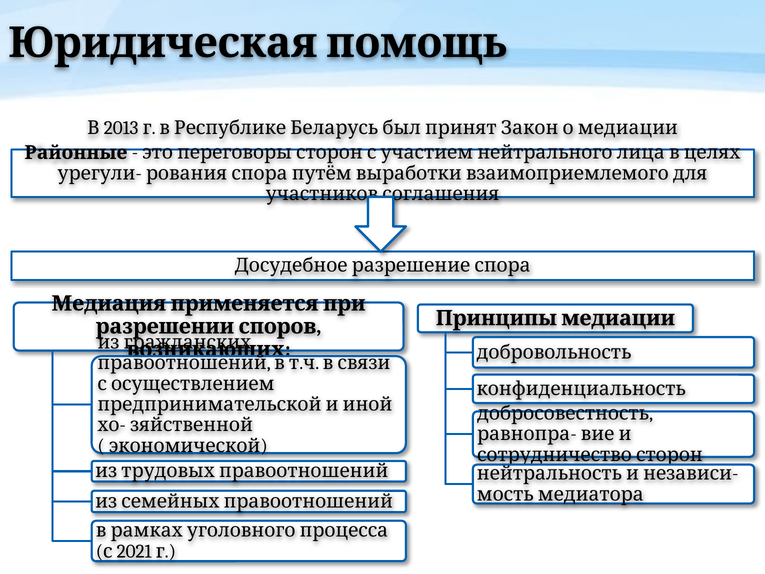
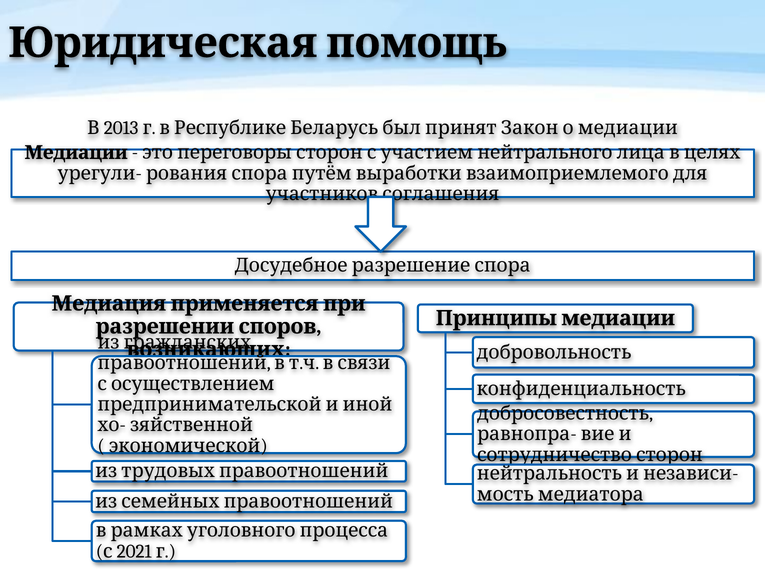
Районные: Районные -> Медиации
